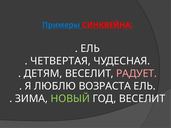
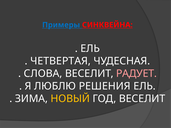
ДЕТЯМ: ДЕТЯМ -> СЛОВА
ВОЗРАСТА: ВОЗРАСТА -> РЕШЕНИЯ
НОВЫЙ colour: light green -> yellow
